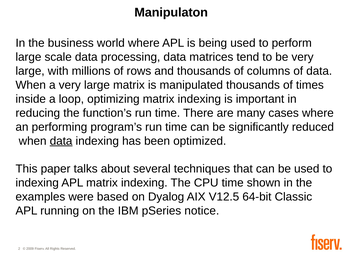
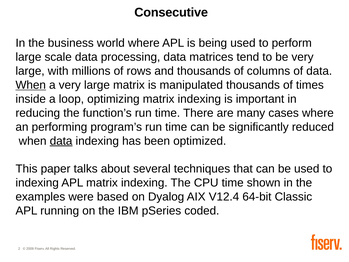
Manipulaton: Manipulaton -> Consecutive
When at (31, 85) underline: none -> present
V12.5: V12.5 -> V12.4
notice: notice -> coded
